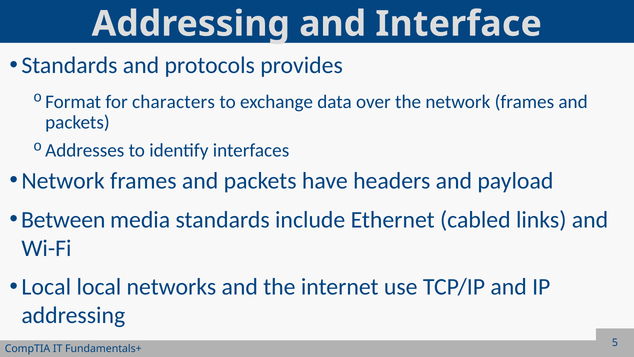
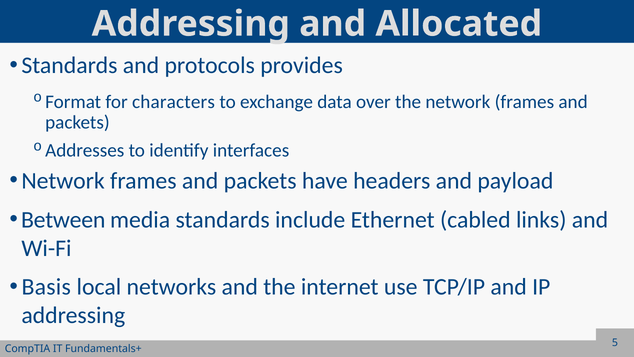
Interface: Interface -> Allocated
Local at (46, 287): Local -> Basis
